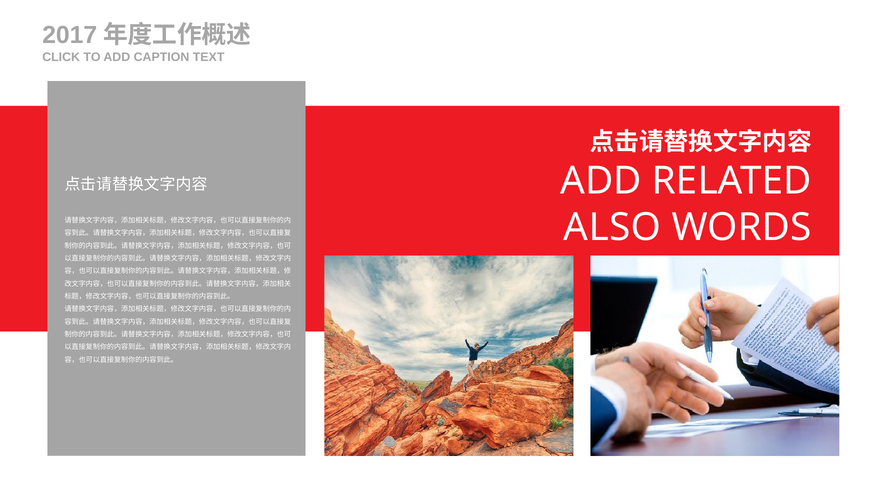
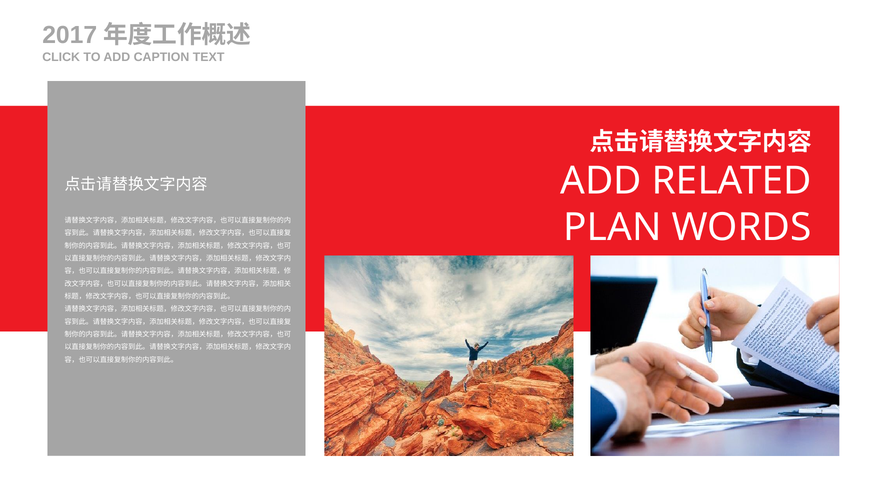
ALSO: ALSO -> PLAN
